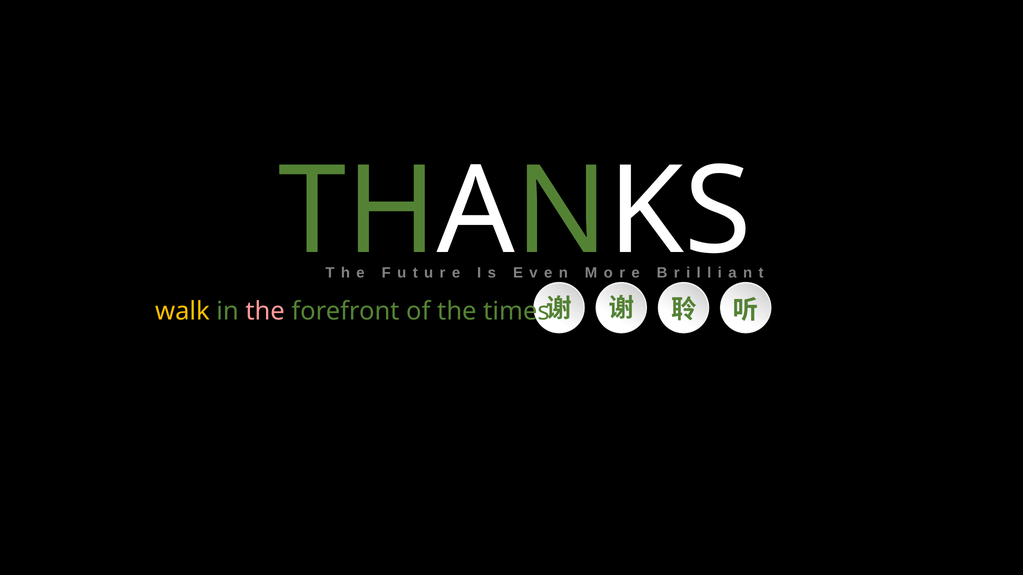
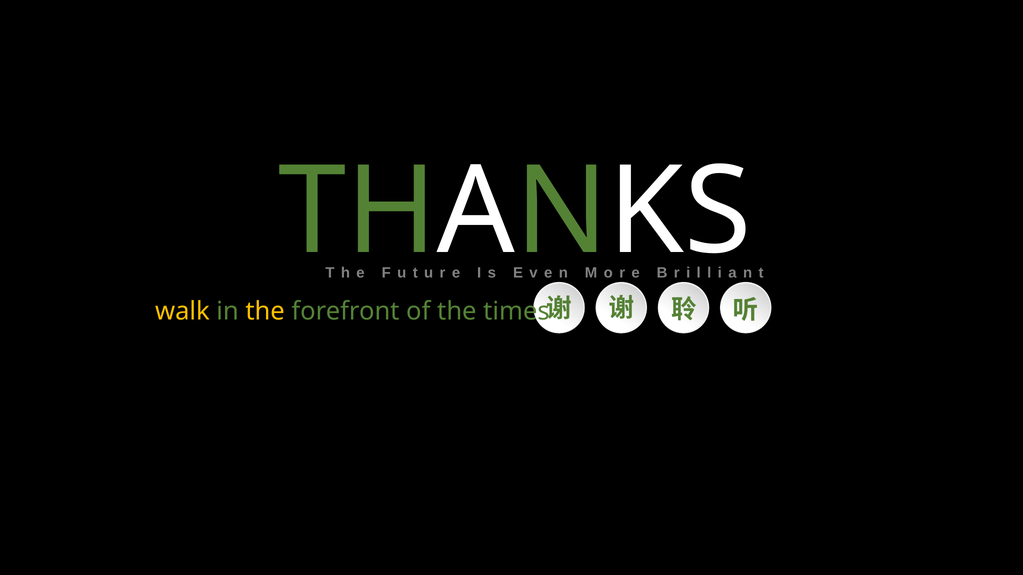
the at (265, 312) colour: pink -> yellow
